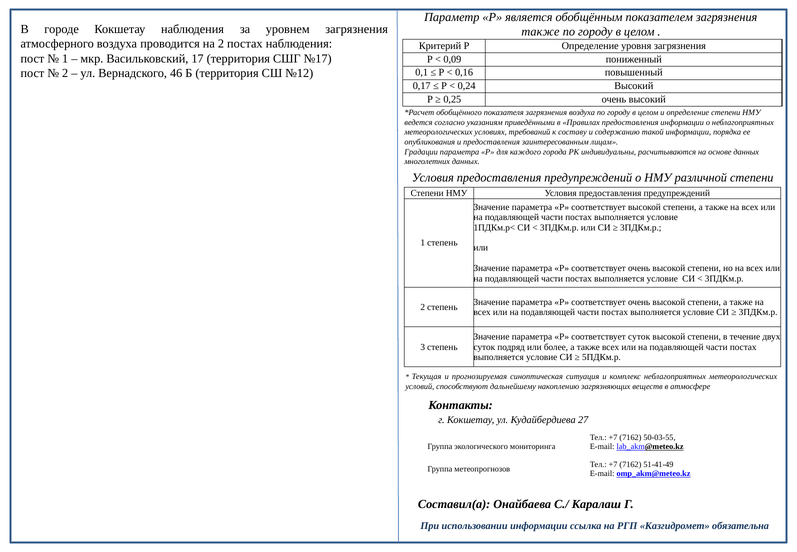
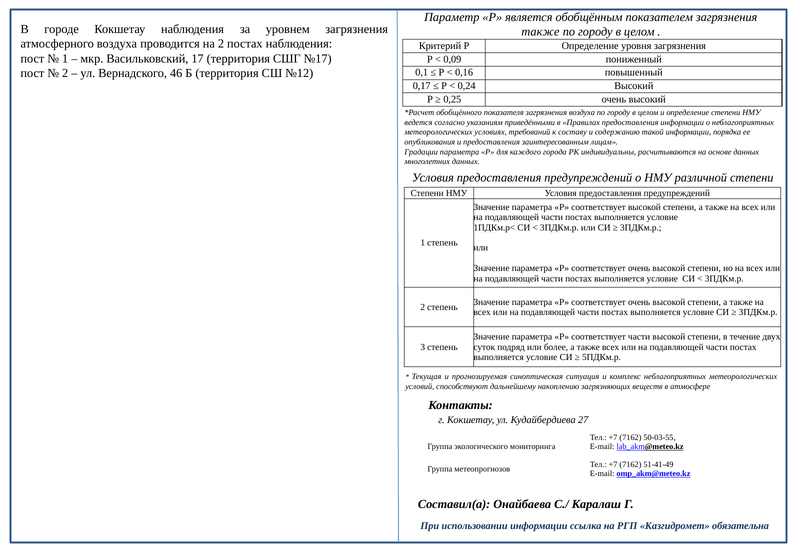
соответствует суток: суток -> части
